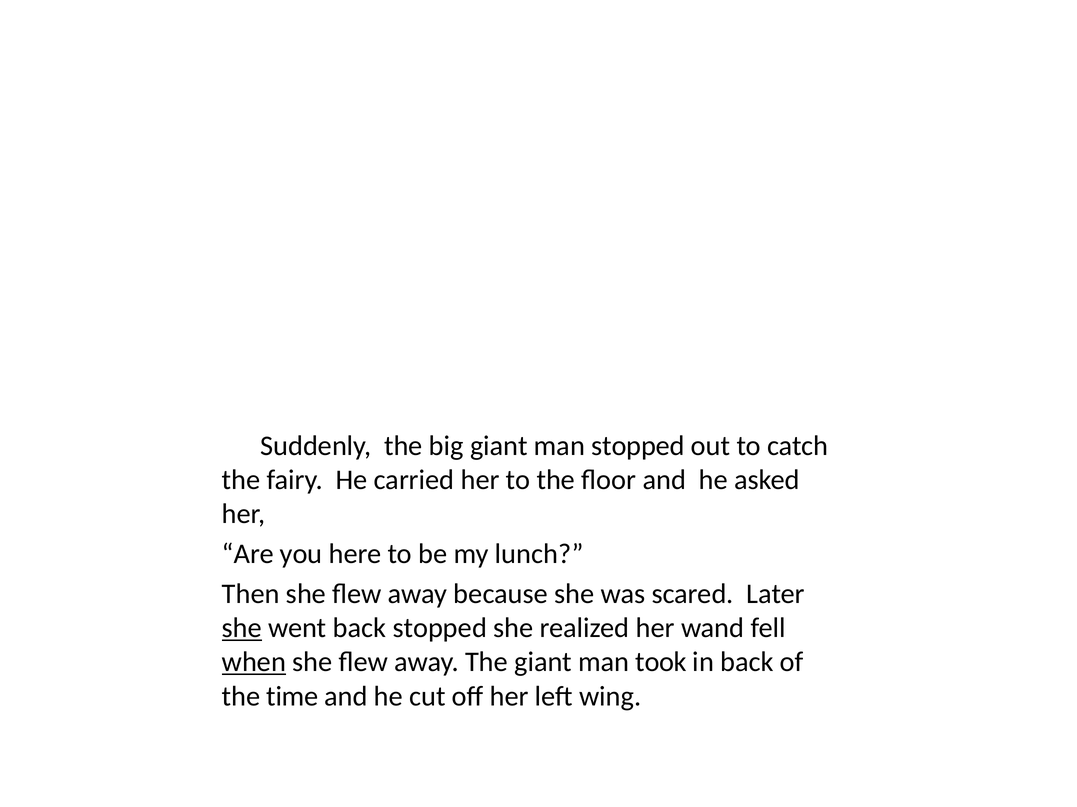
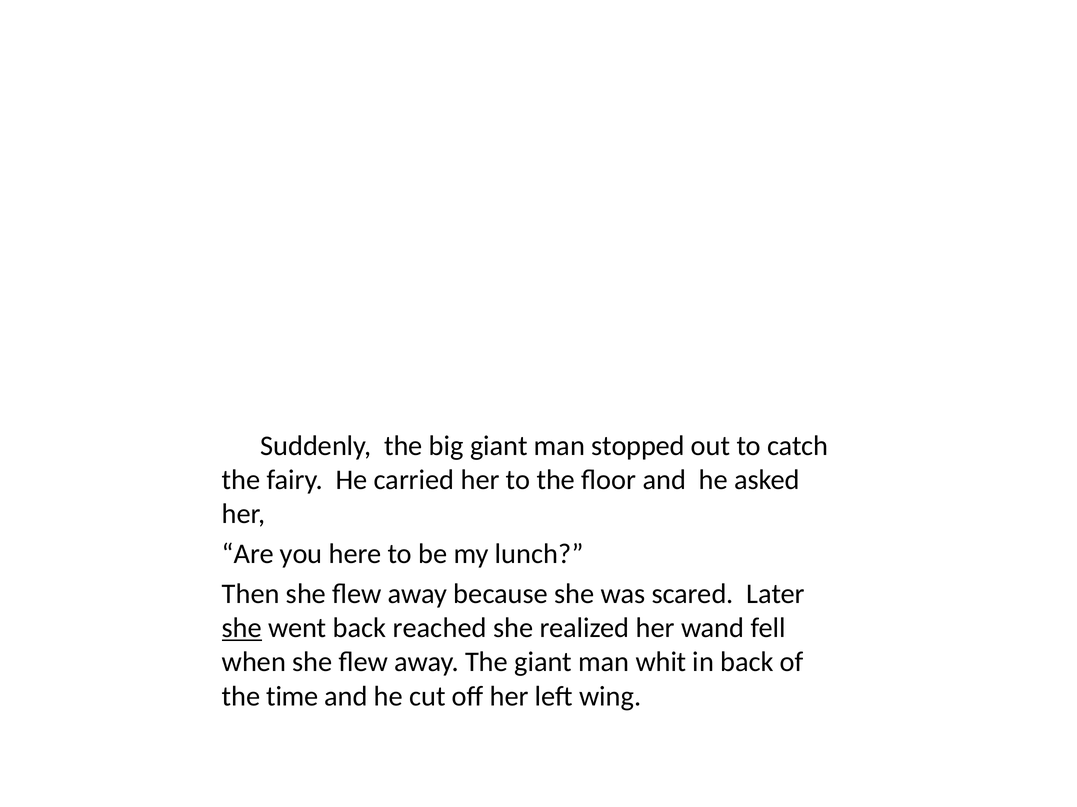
back stopped: stopped -> reached
when underline: present -> none
took: took -> whit
